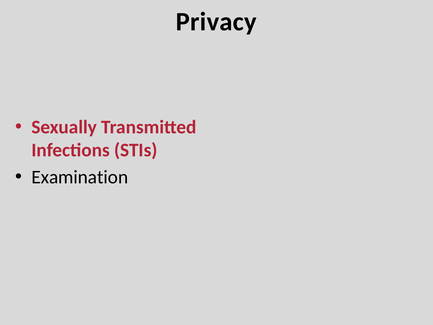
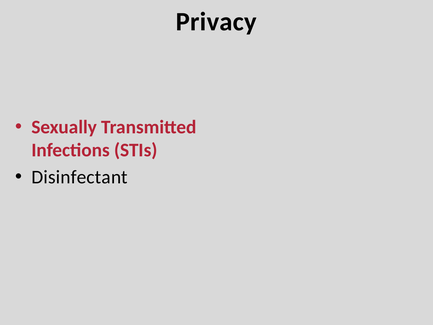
Examination: Examination -> Disinfectant
